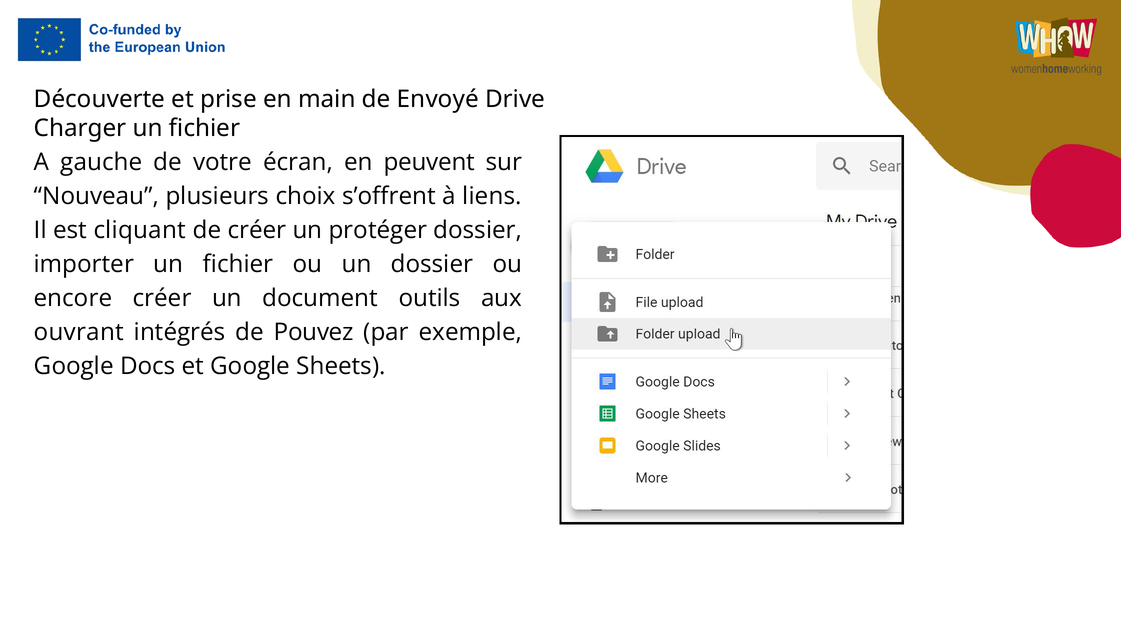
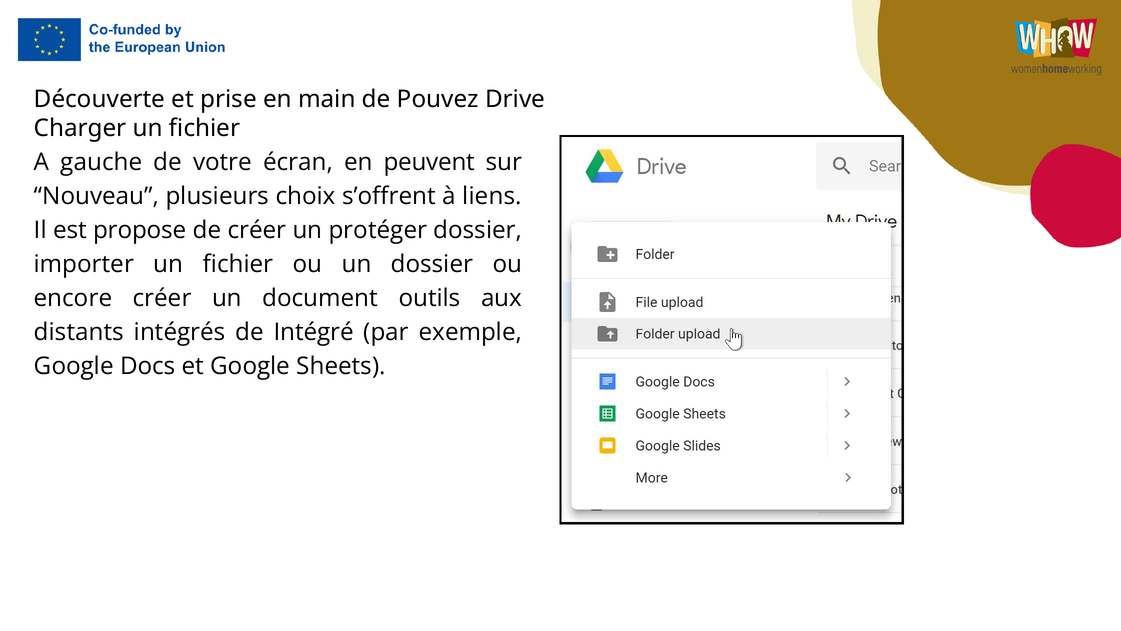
Envoyé: Envoyé -> Pouvez
cliquant: cliquant -> propose
ouvrant: ouvrant -> distants
Pouvez: Pouvez -> Intégré
